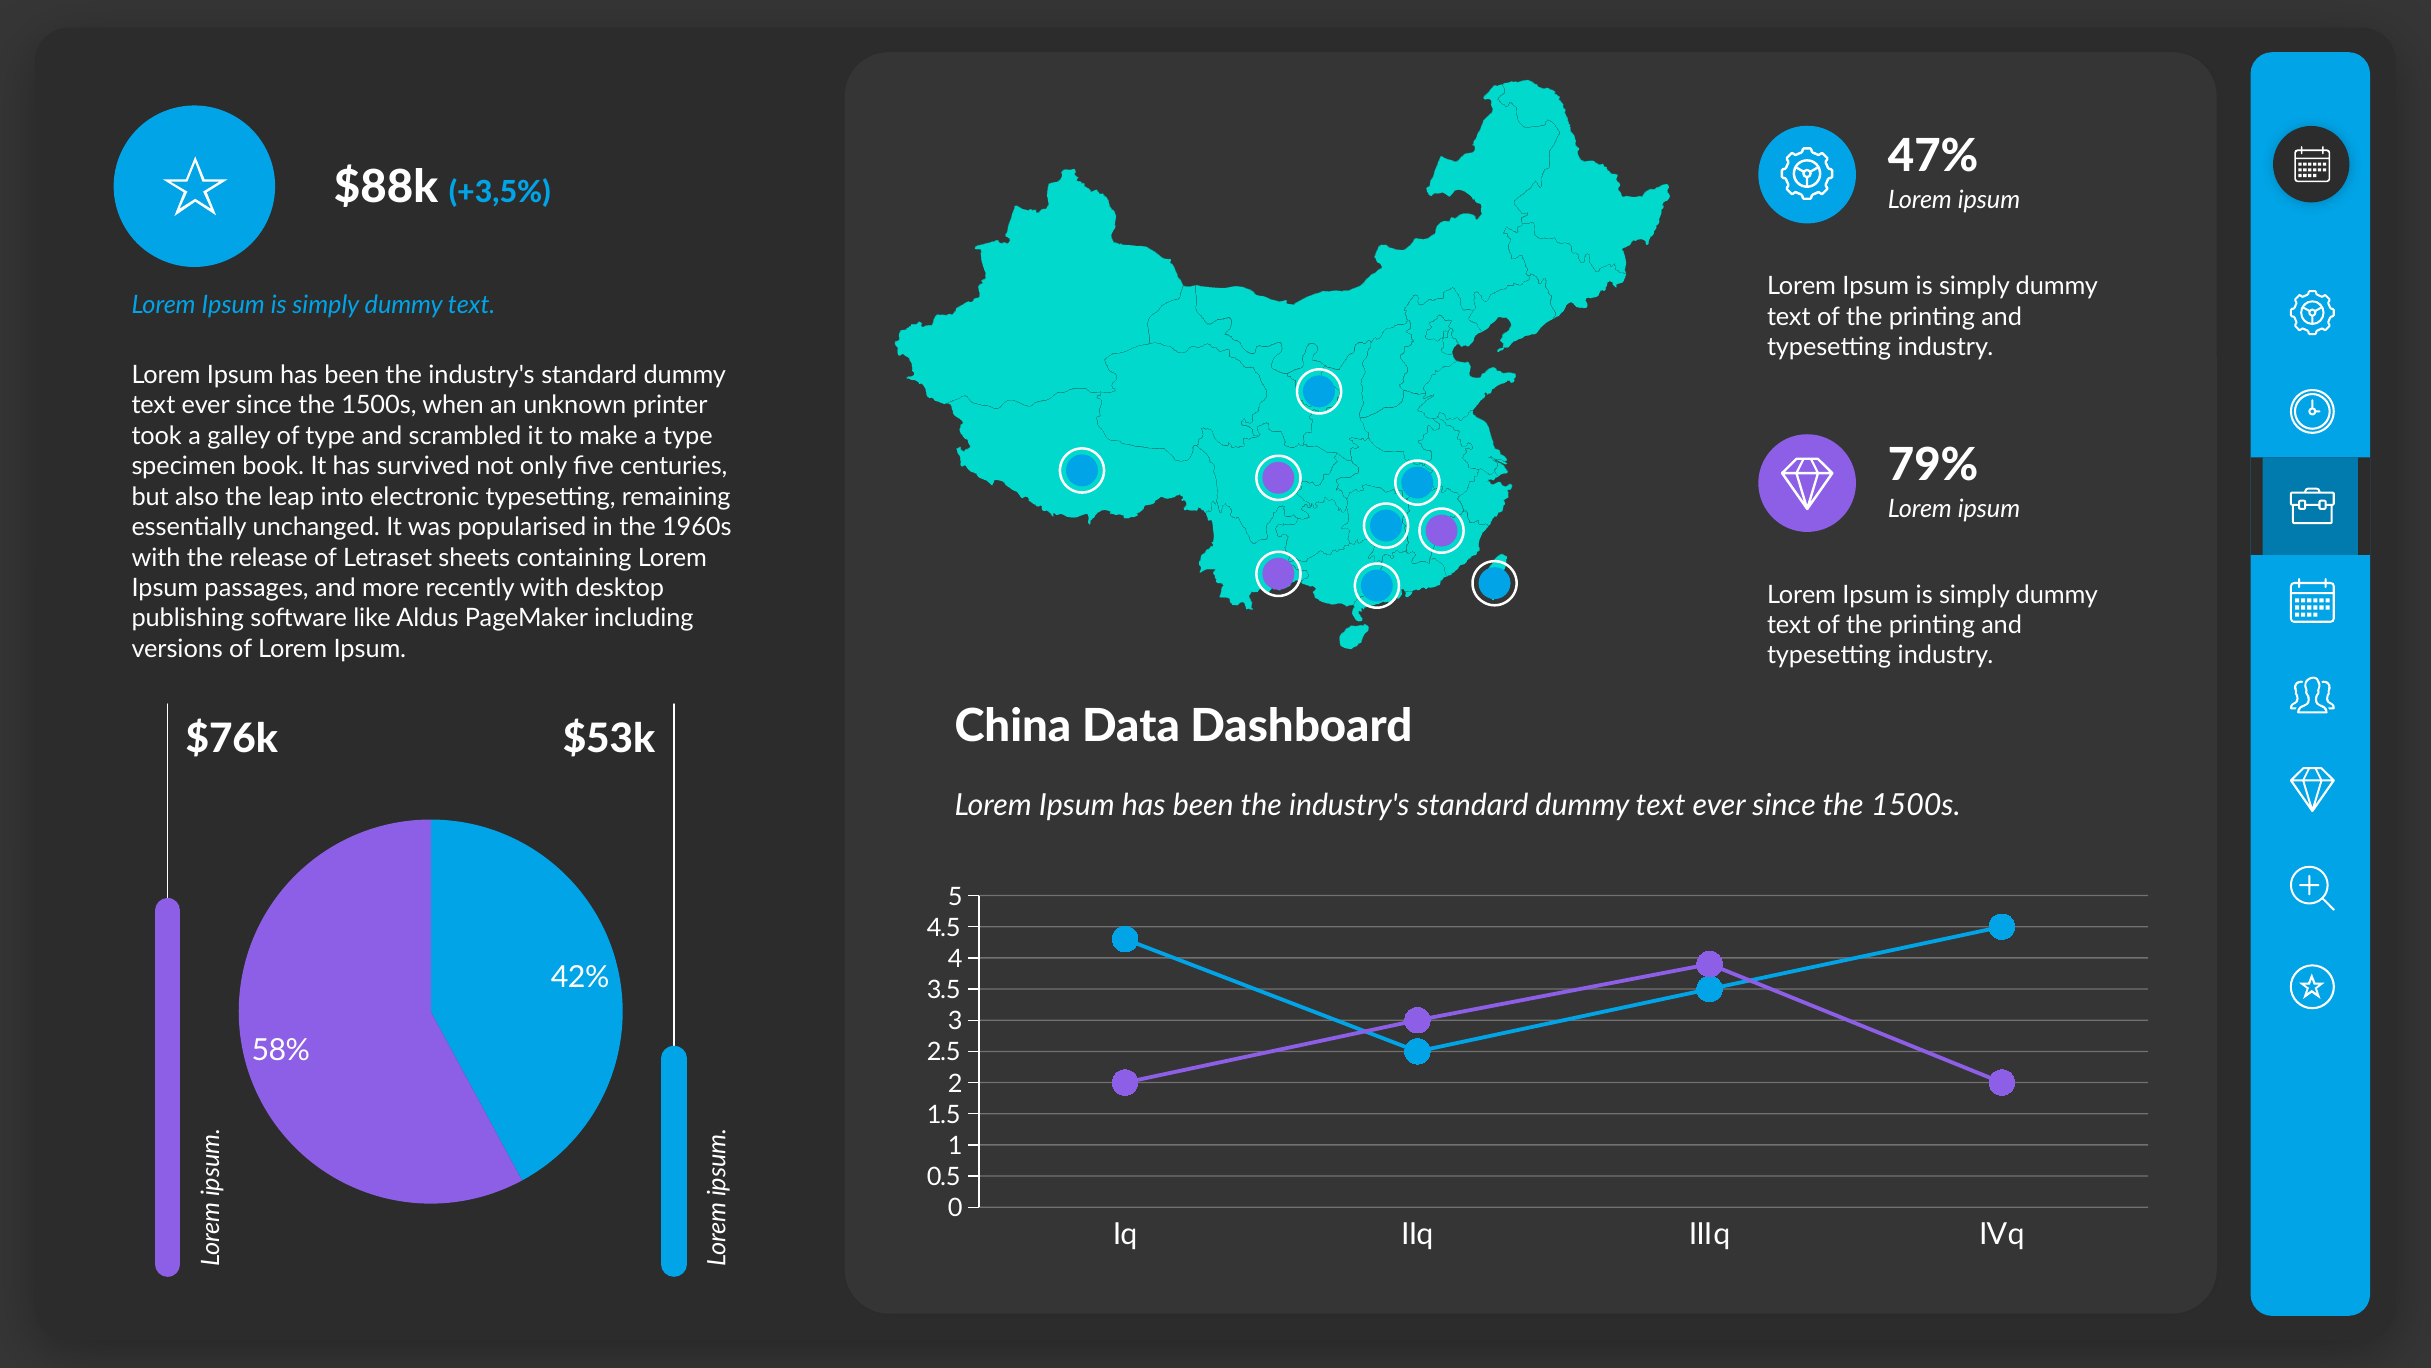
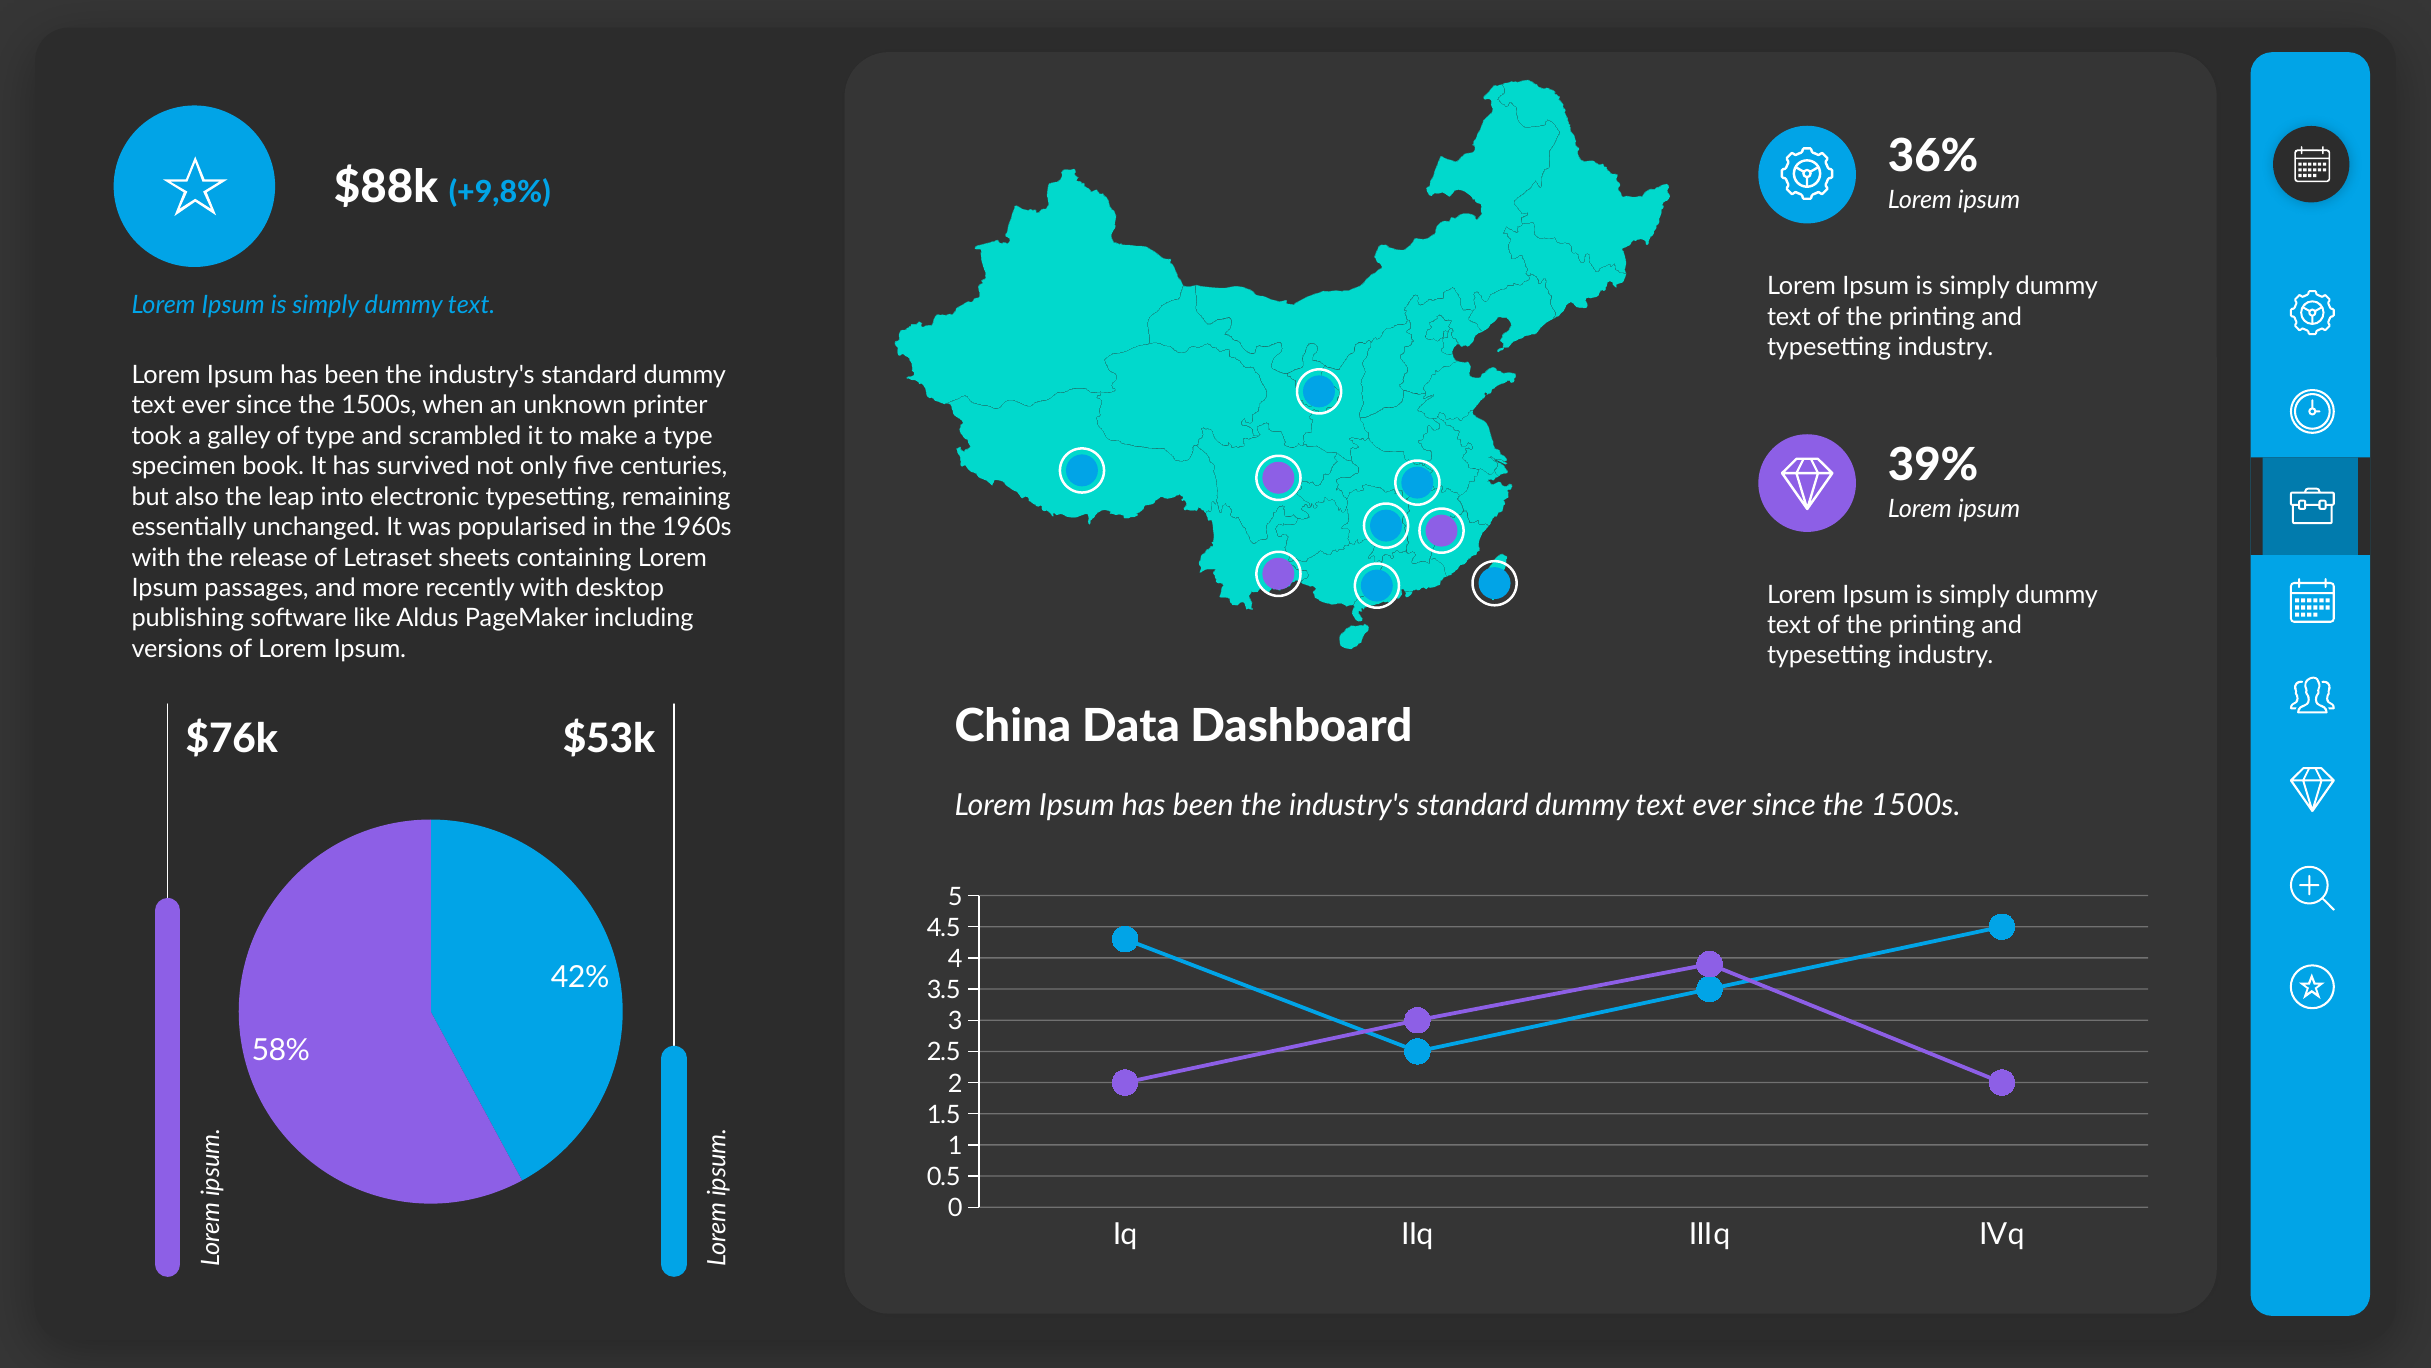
47%: 47% -> 36%
+3,5%: +3,5% -> +9,8%
79%: 79% -> 39%
